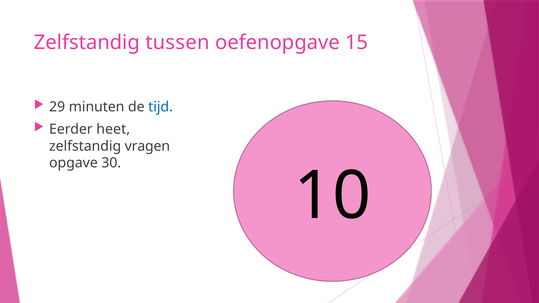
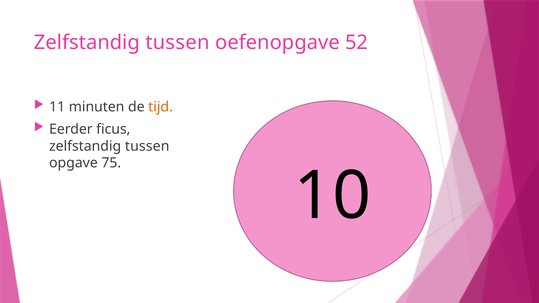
15: 15 -> 52
29: 29 -> 11
tijd colour: blue -> orange
heet: heet -> ficus
vragen at (147, 146): vragen -> tussen
30: 30 -> 75
